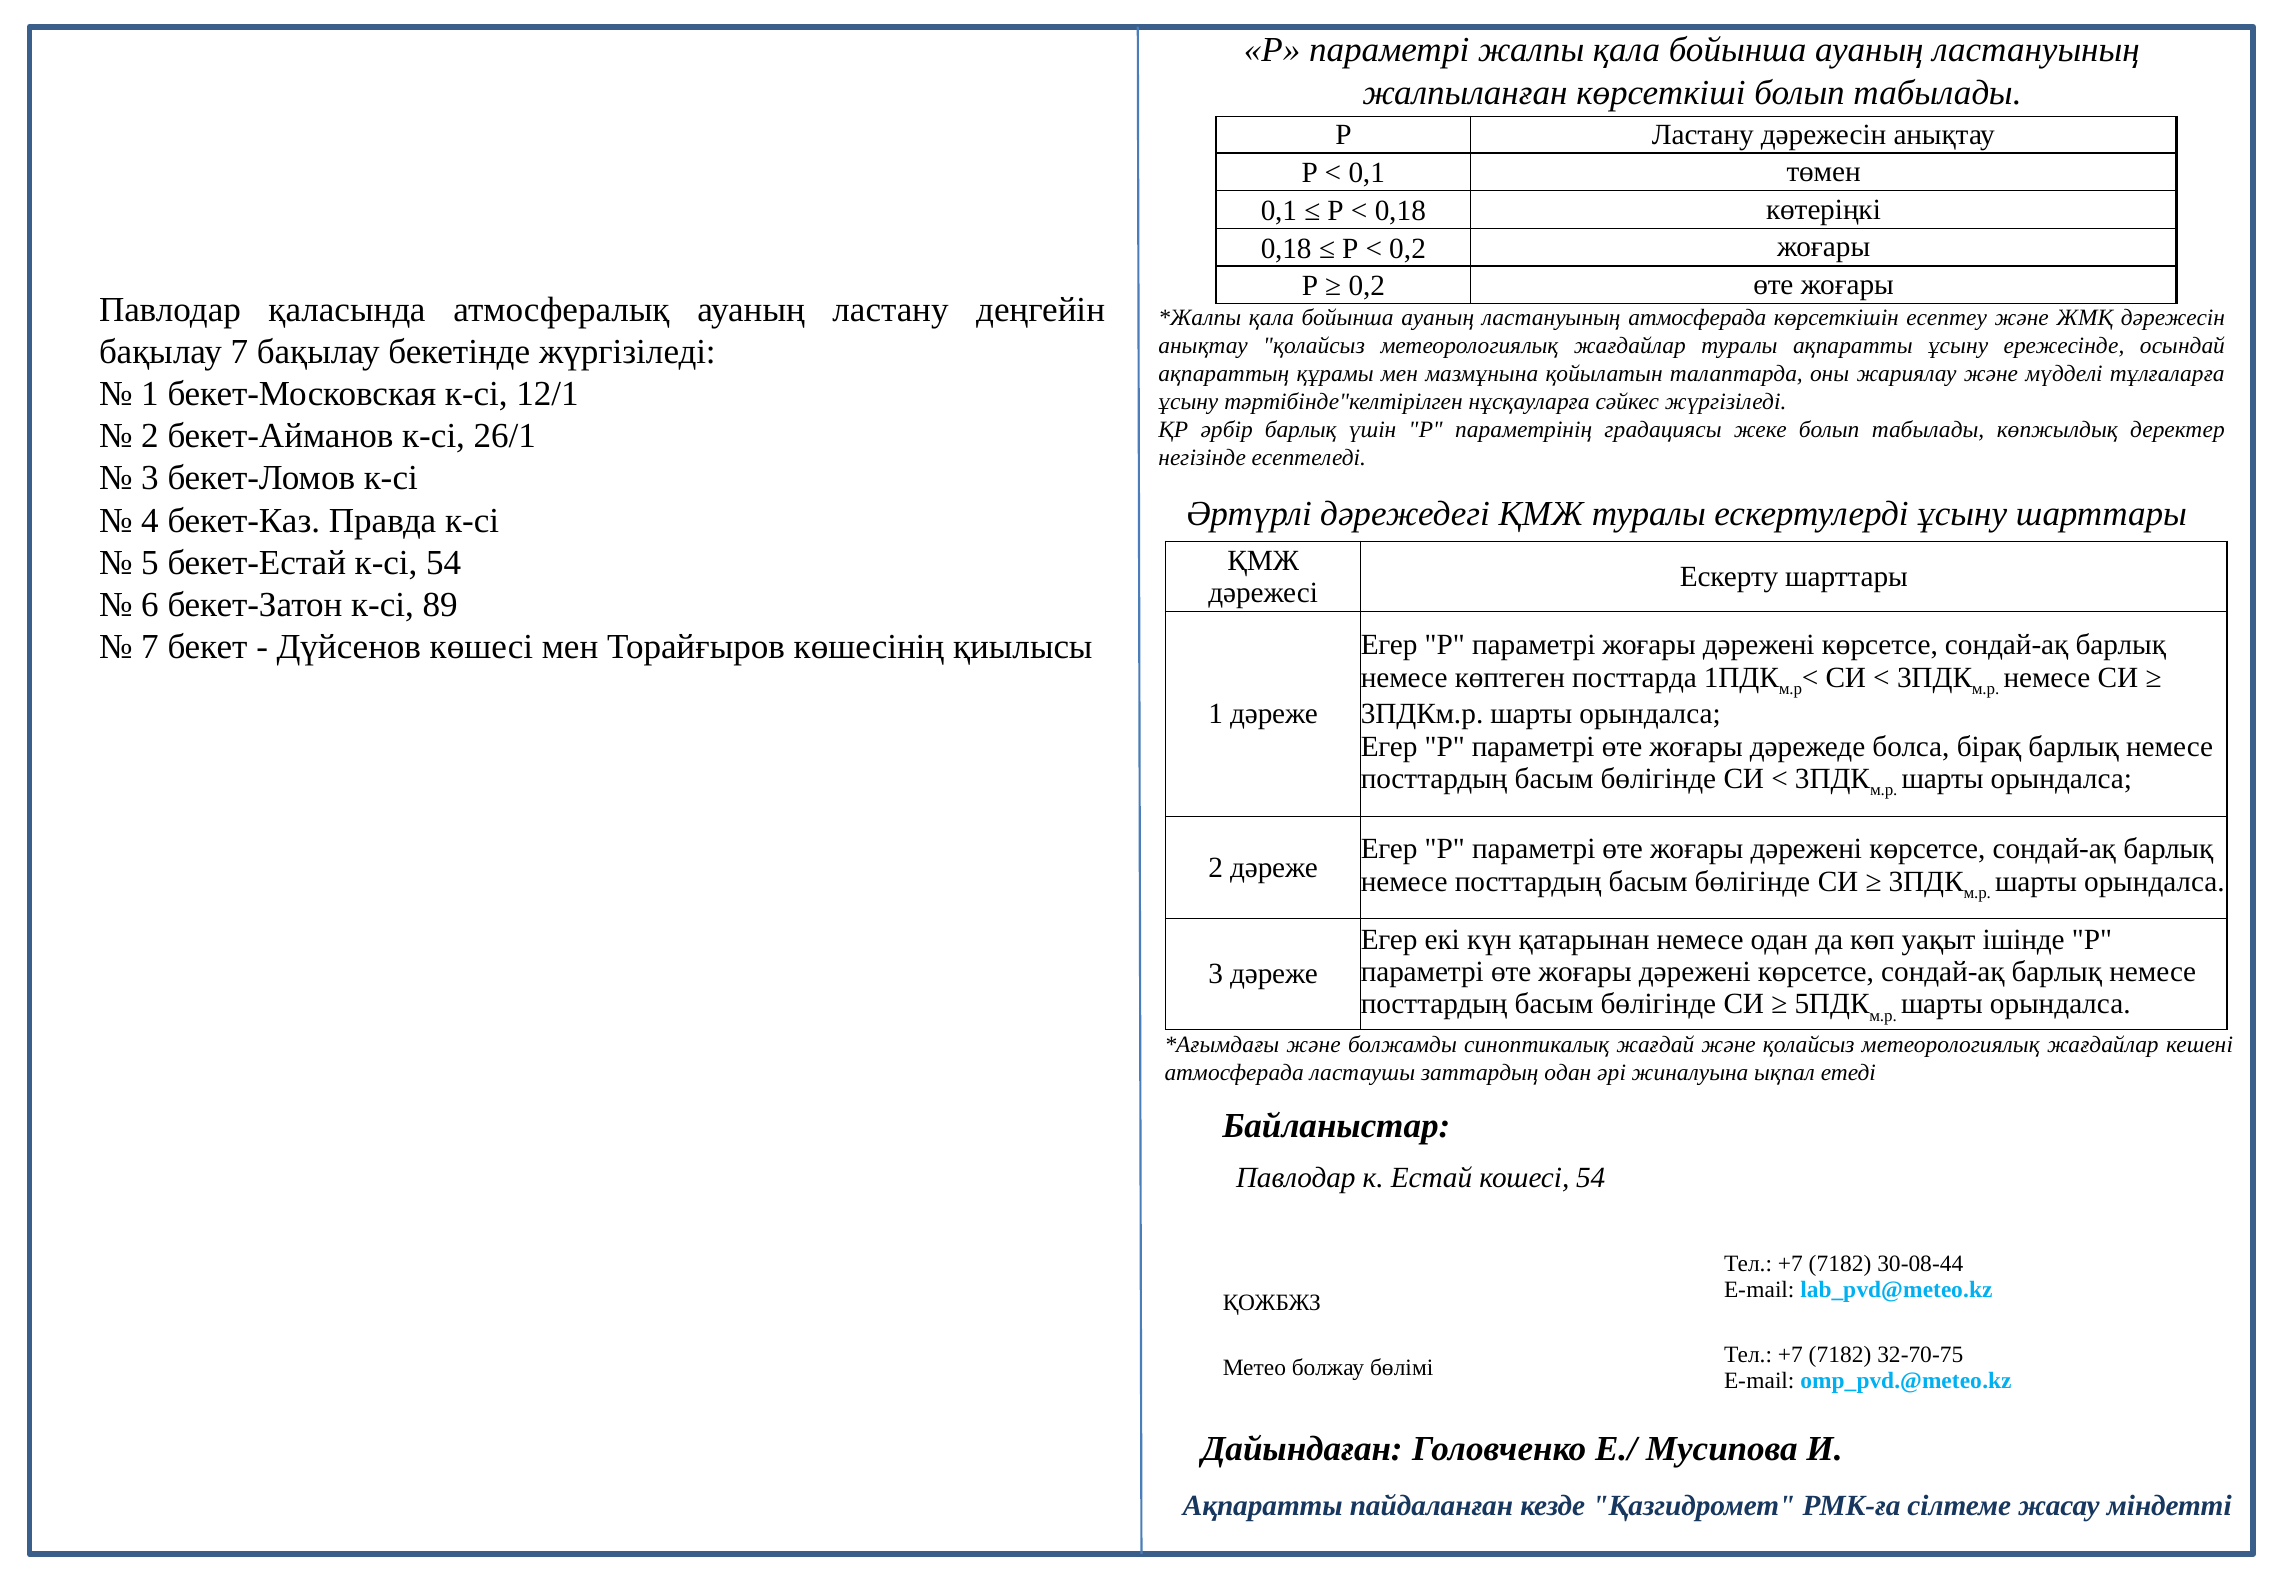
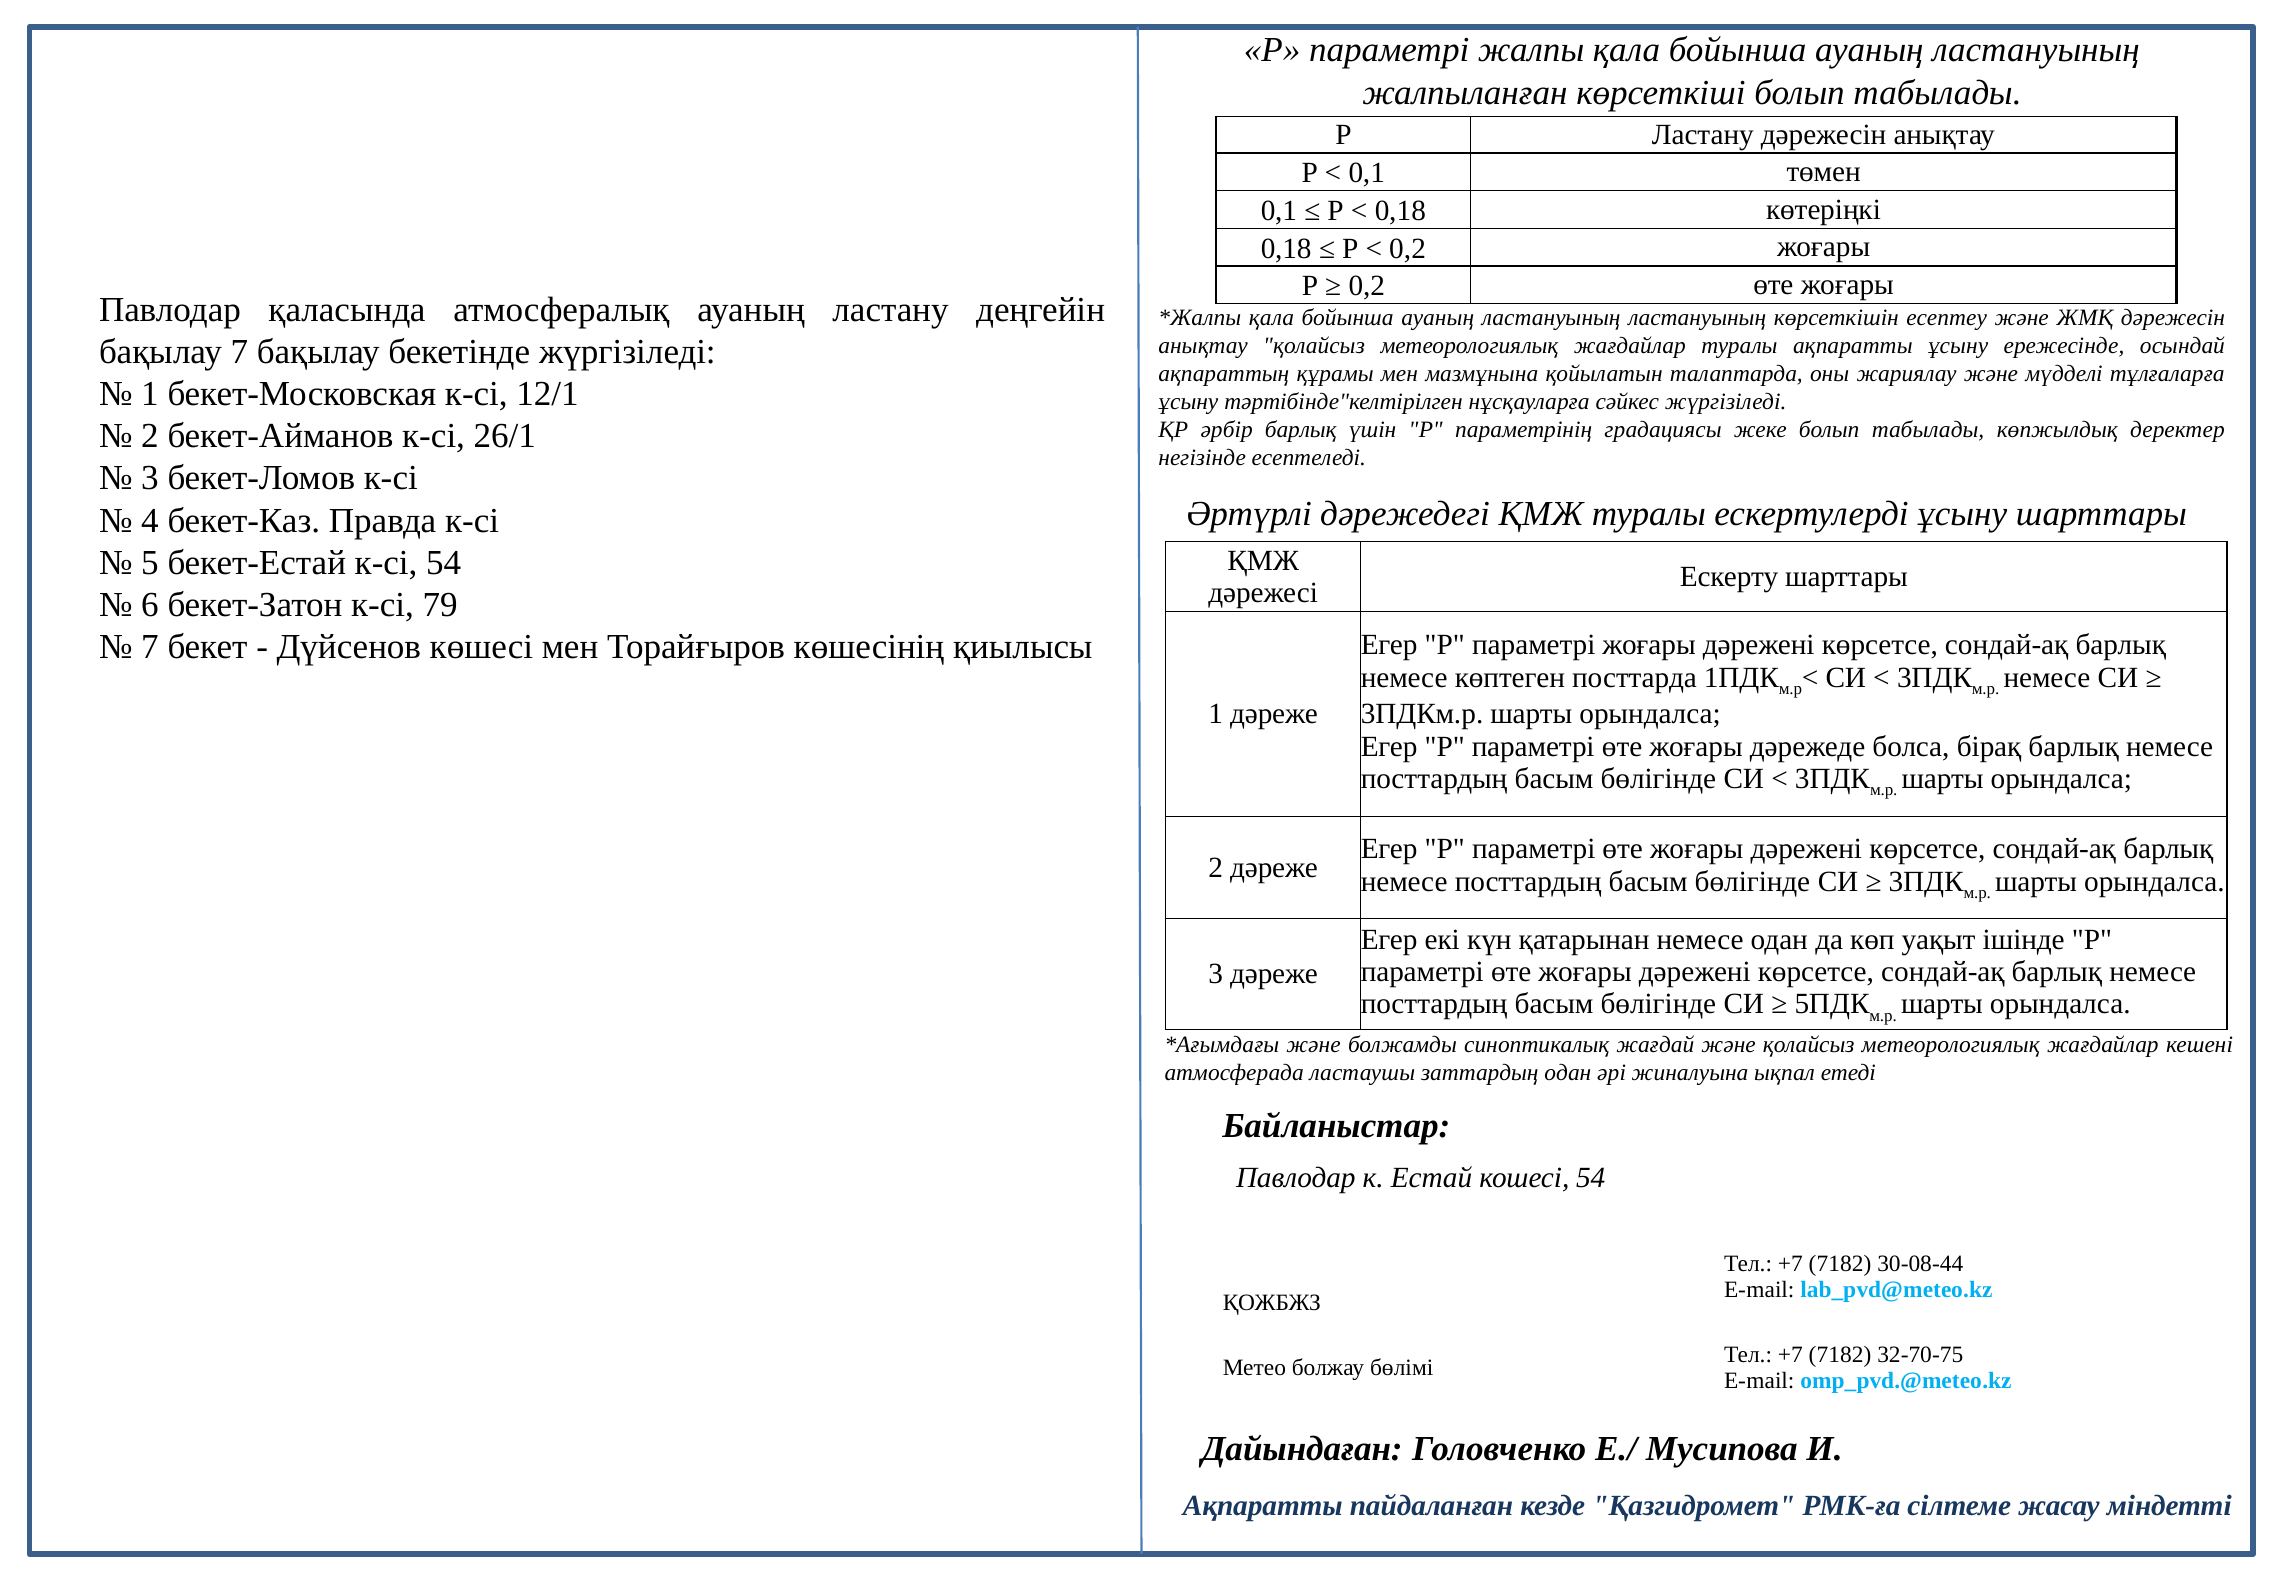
ластануының атмосферада: атмосферада -> ластануының
89: 89 -> 79
